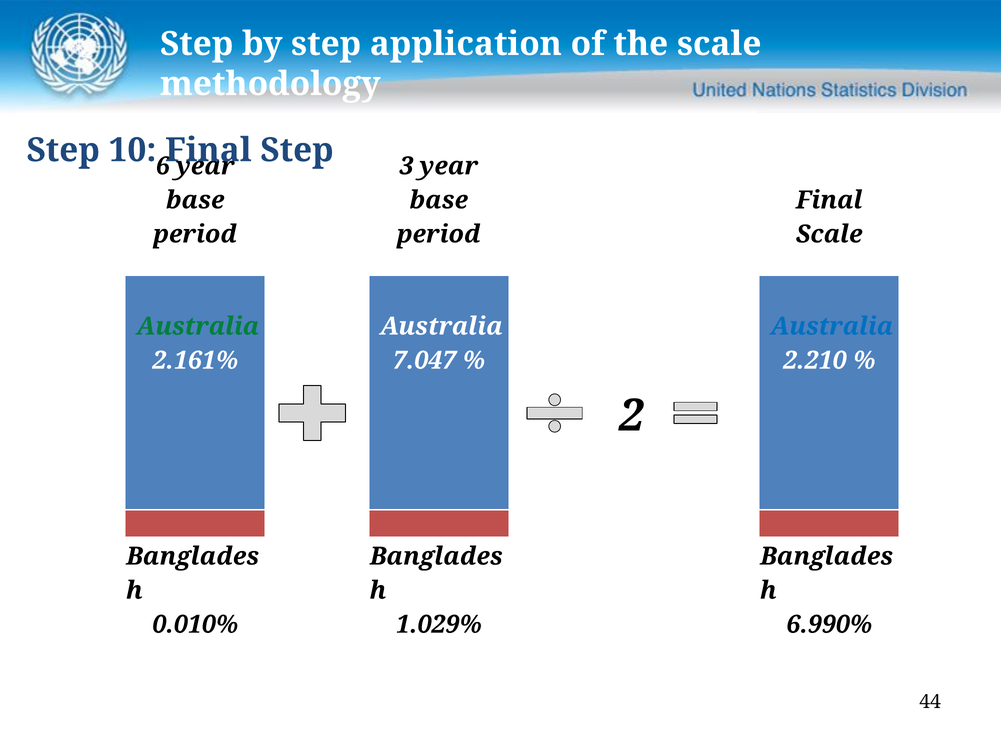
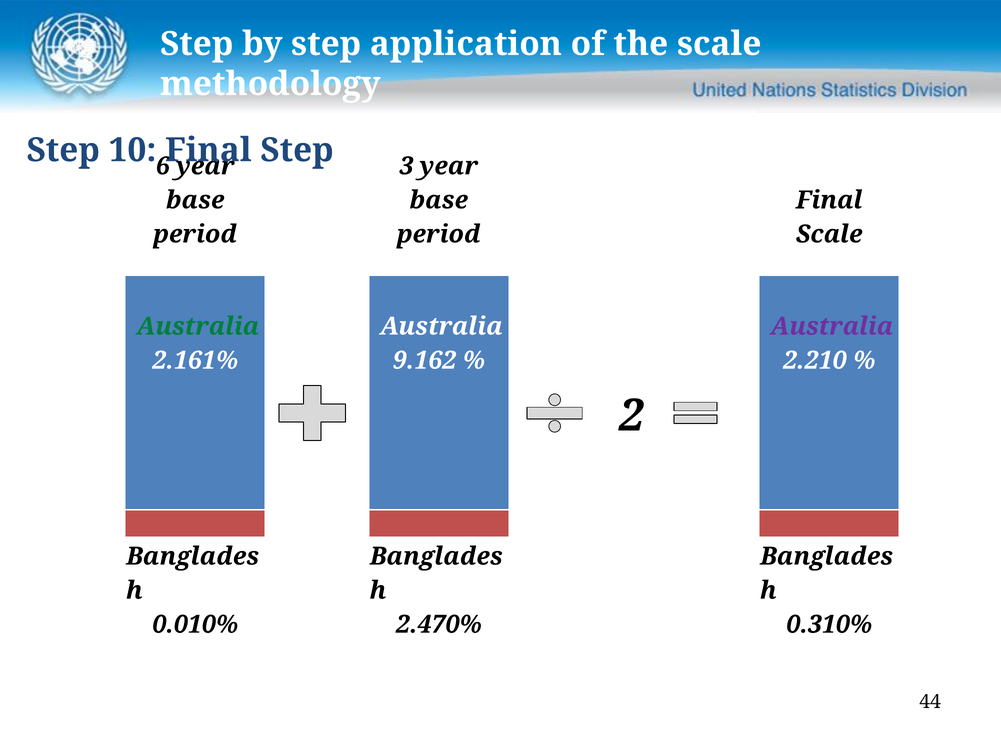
Australia at (832, 326) colour: blue -> purple
7.047: 7.047 -> 9.162
1.029%: 1.029% -> 2.470%
6.990%: 6.990% -> 0.310%
